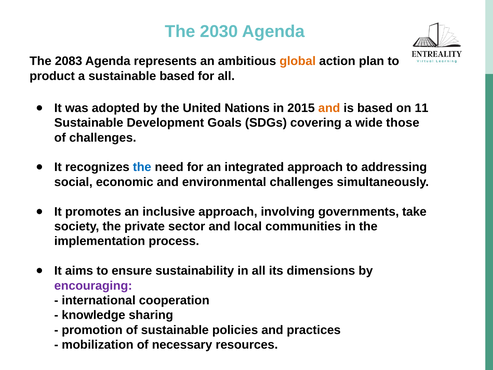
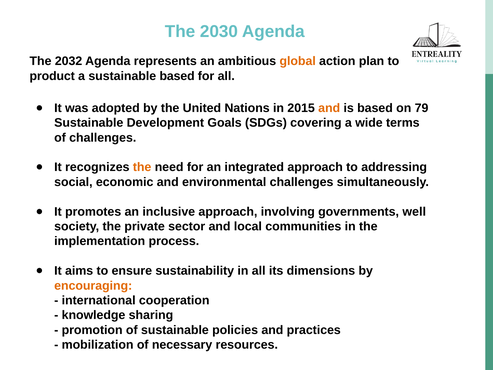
2083: 2083 -> 2032
11: 11 -> 79
those: those -> terms
the at (142, 167) colour: blue -> orange
take: take -> well
encouraging colour: purple -> orange
